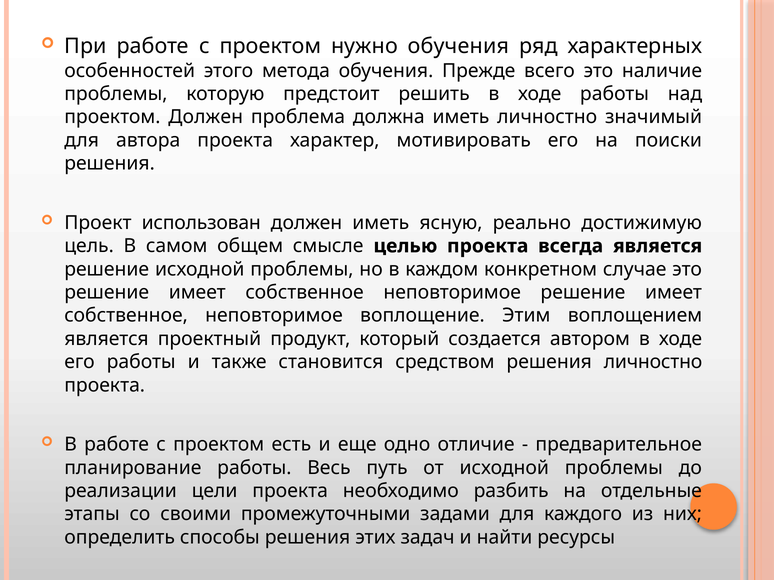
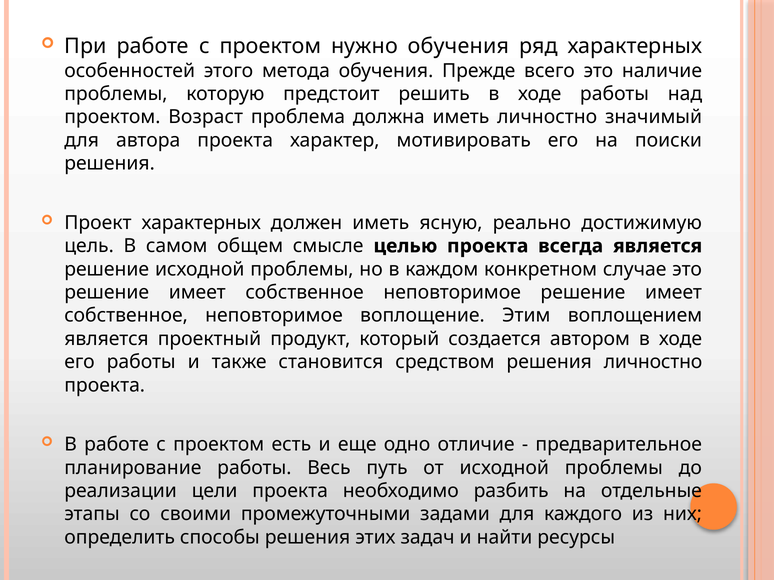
проектом Должен: Должен -> Возраст
Проект использован: использован -> характерных
